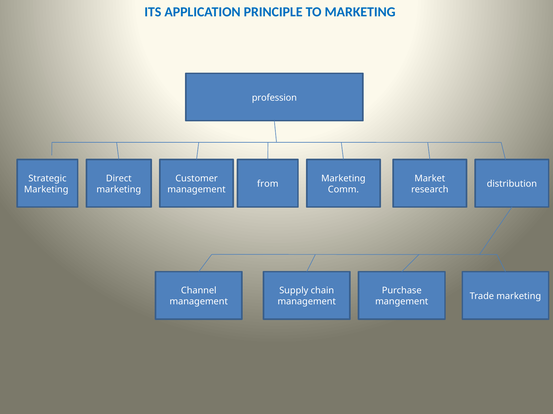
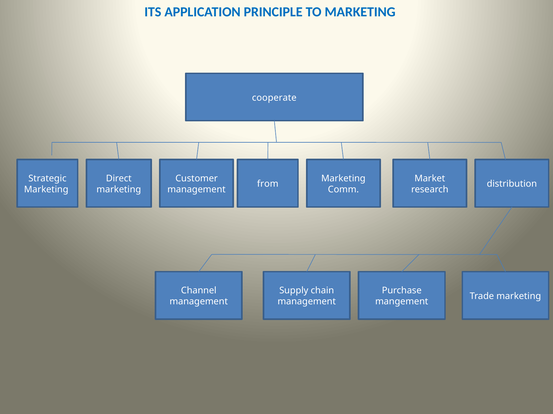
profession: profession -> cooperate
